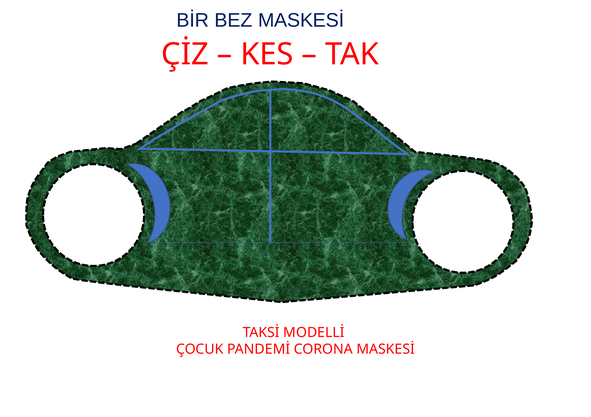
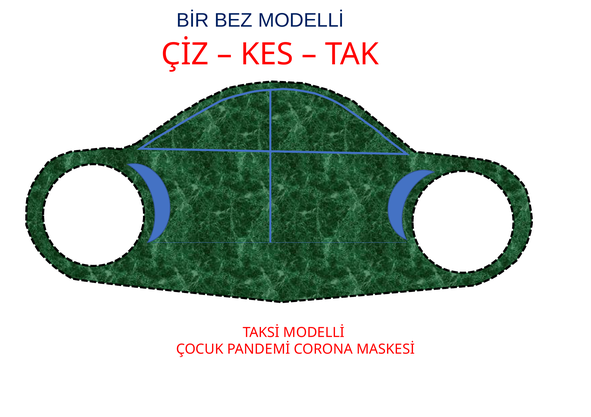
BEZ MASKESİ: MASKESİ -> MODELLİ
